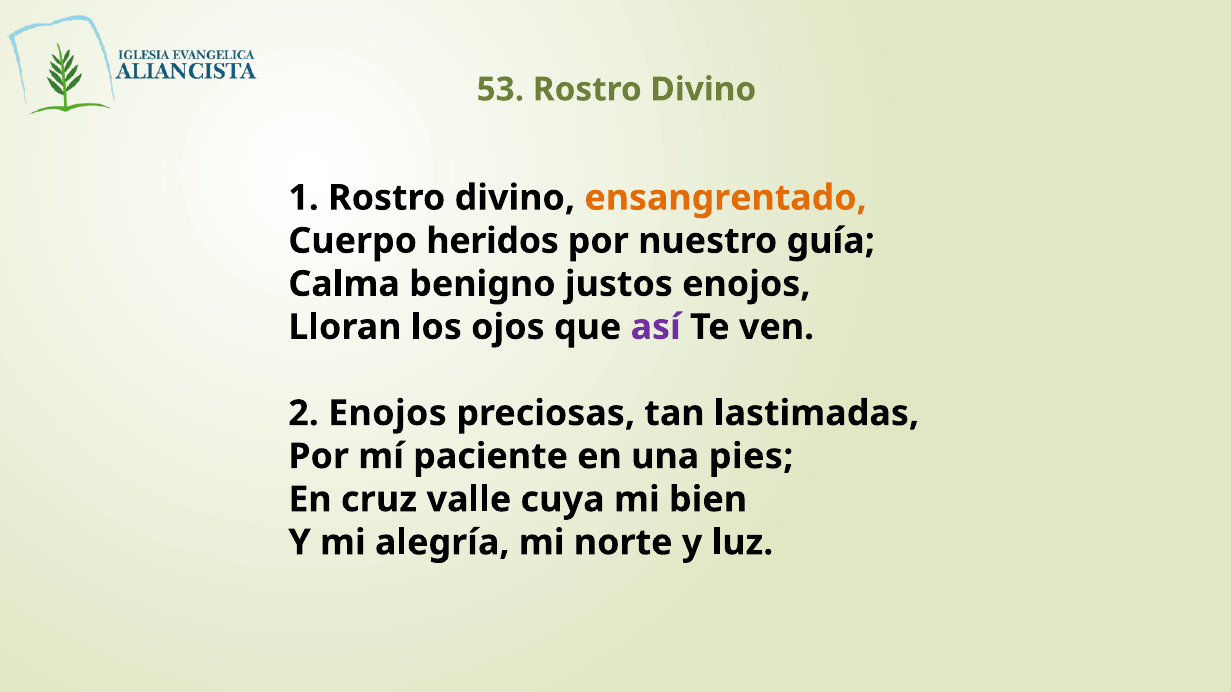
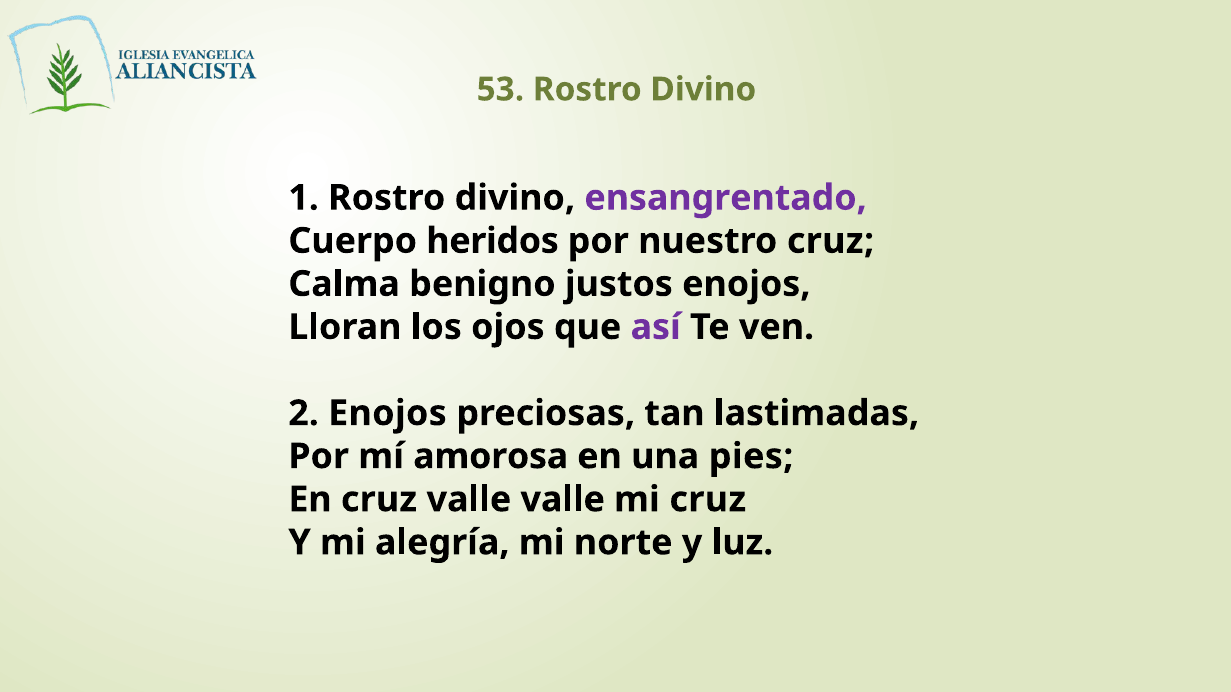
ensangrentado colour: orange -> purple
nuestro guía: guía -> cruz
paciente: paciente -> amorosa
valle cuya: cuya -> valle
mi bien: bien -> cruz
